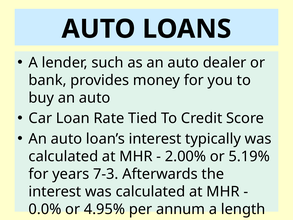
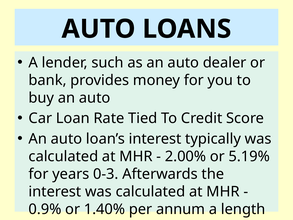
7-3: 7-3 -> 0-3
0.0%: 0.0% -> 0.9%
4.95%: 4.95% -> 1.40%
